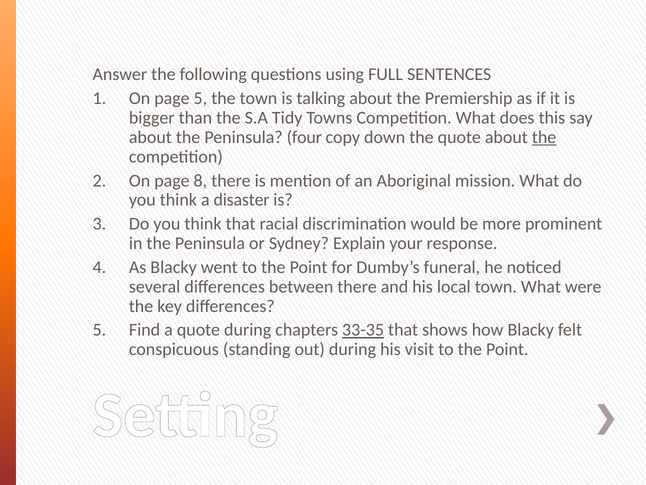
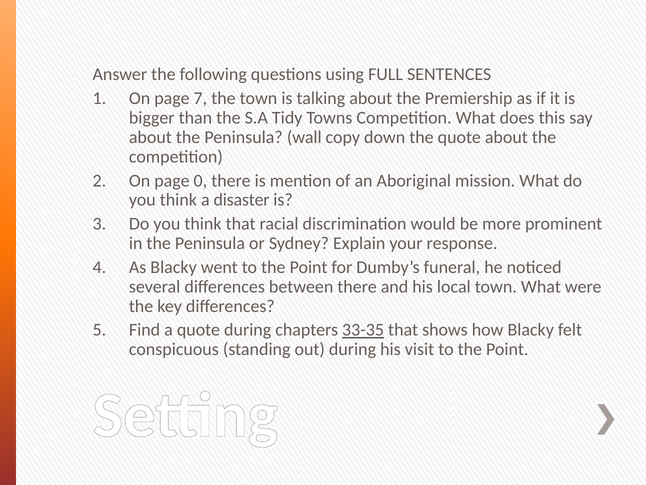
page 5: 5 -> 7
four: four -> wall
the at (544, 137) underline: present -> none
8: 8 -> 0
